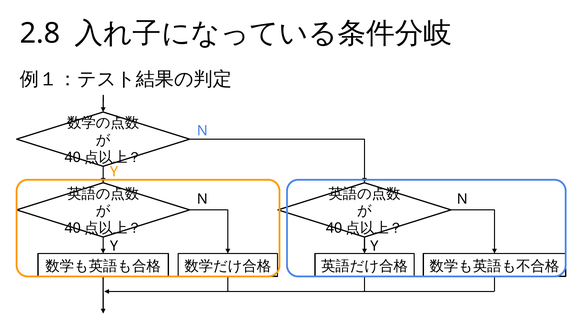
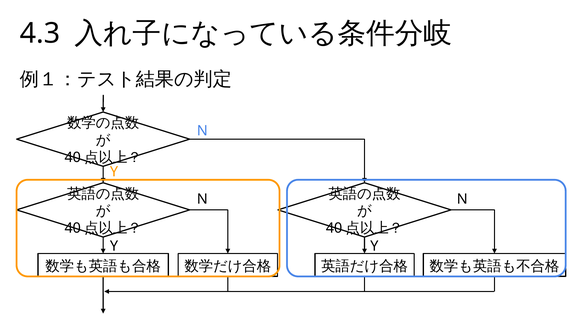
2.8: 2.8 -> 4.3
